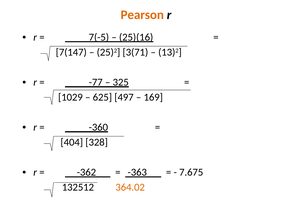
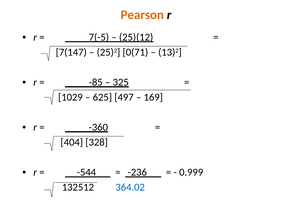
25)(16: 25)(16 -> 25)(12
3(71: 3(71 -> 0(71
-77: -77 -> -85
-362: -362 -> -544
-363: -363 -> -236
7.675: 7.675 -> 0.999
364.02 colour: orange -> blue
